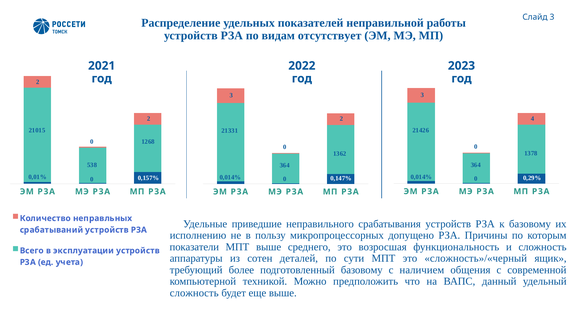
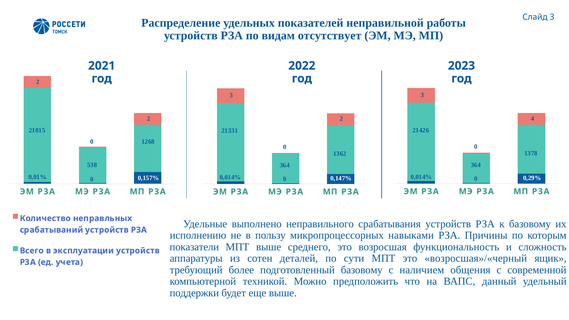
приведшие: приведшие -> выполнено
допущено: допущено -> навыками
сложность»/«черный: сложность»/«черный -> возросшая»/«черный
сложность at (194, 293): сложность -> поддержки
